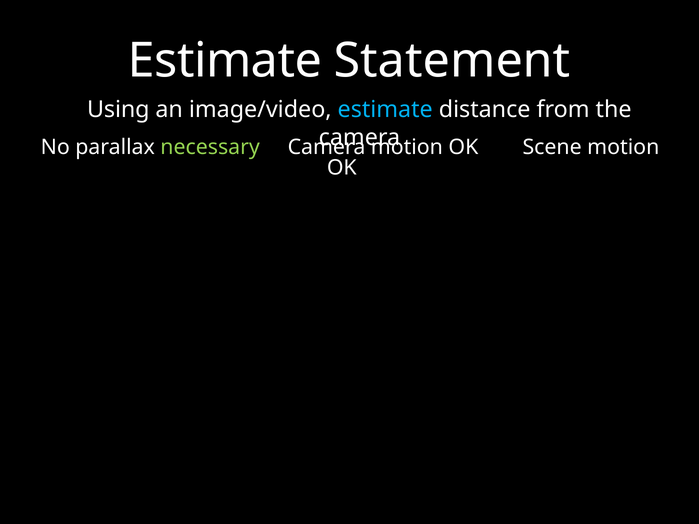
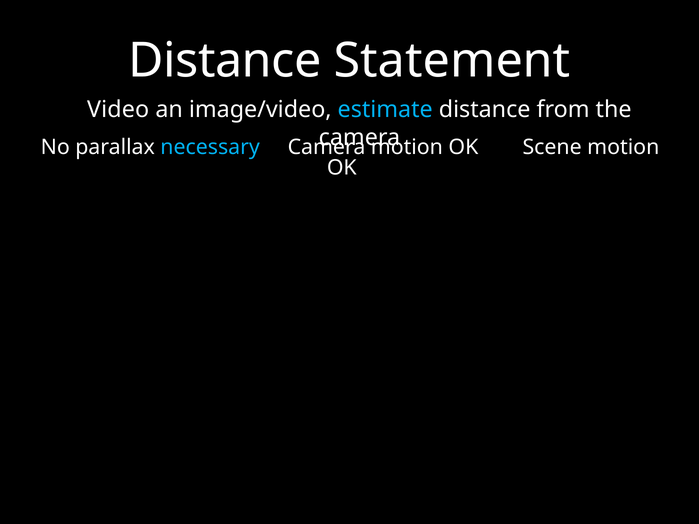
Estimate at (225, 61): Estimate -> Distance
Using: Using -> Video
necessary colour: light green -> light blue
